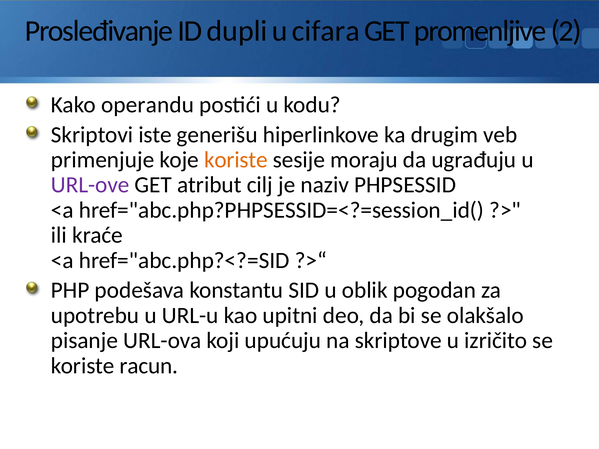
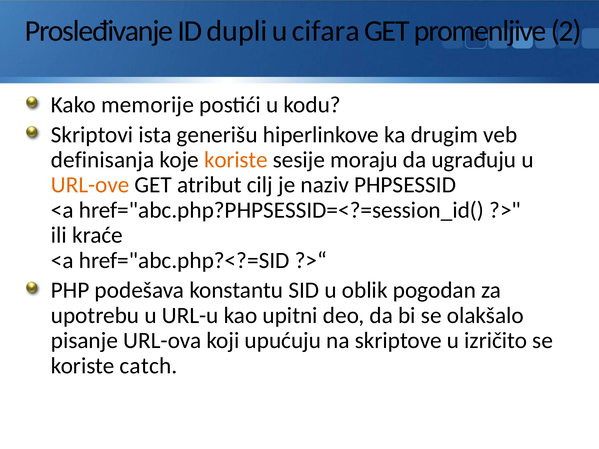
operandu: operandu -> memorije
iste: iste -> ista
primenjuje: primenjuje -> definisanja
URL-ove colour: purple -> orange
racun: racun -> catch
